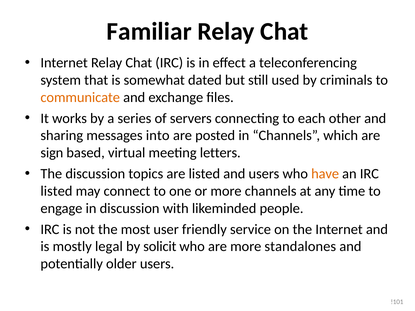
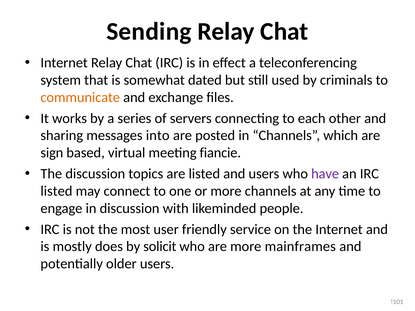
Familiar: Familiar -> Sending
letters: letters -> fiancie
have colour: orange -> purple
legal: legal -> does
standalones: standalones -> mainframes
